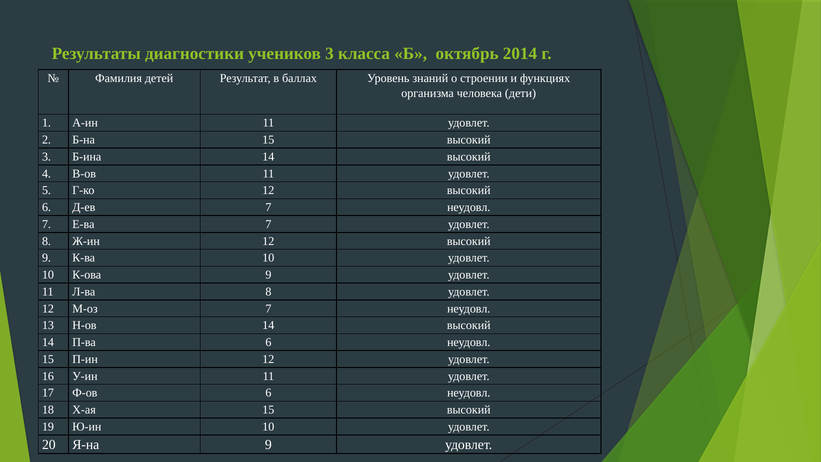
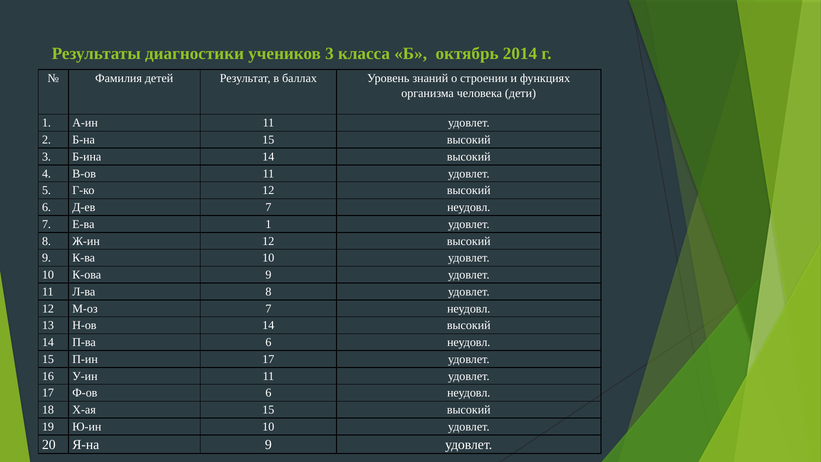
Е-ва 7: 7 -> 1
П-ин 12: 12 -> 17
